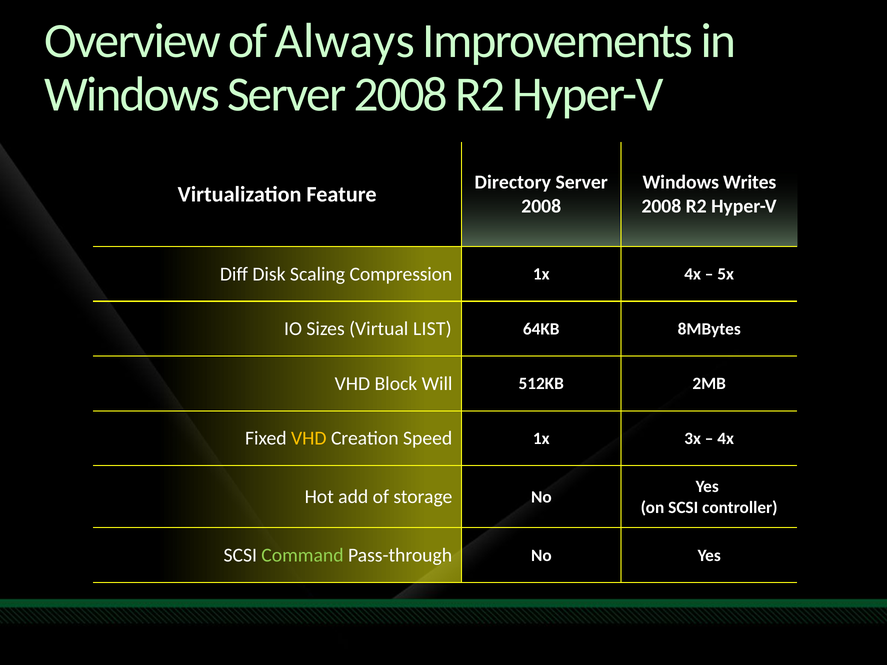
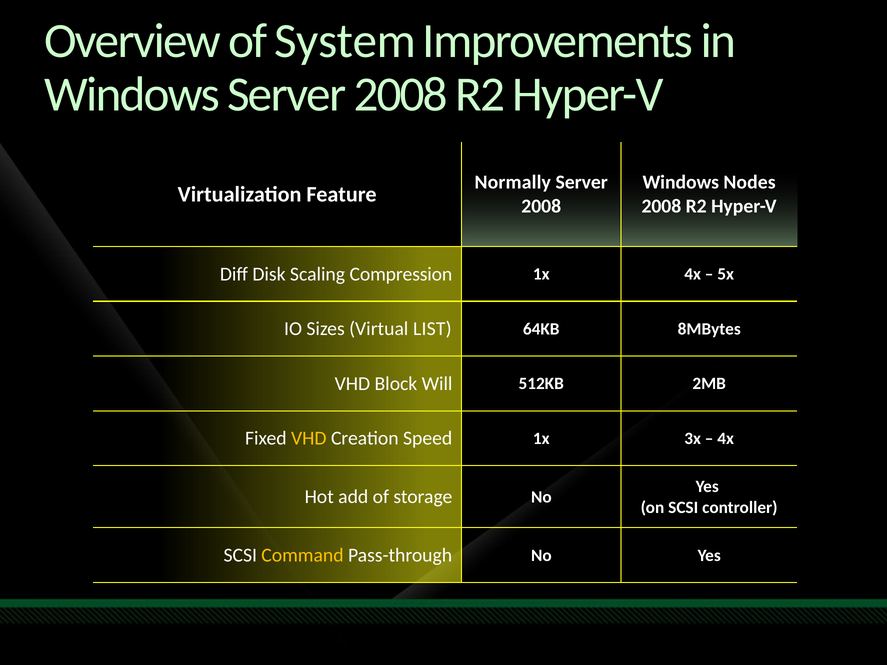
Always: Always -> System
Directory: Directory -> Normally
Writes: Writes -> Nodes
Command colour: light green -> yellow
